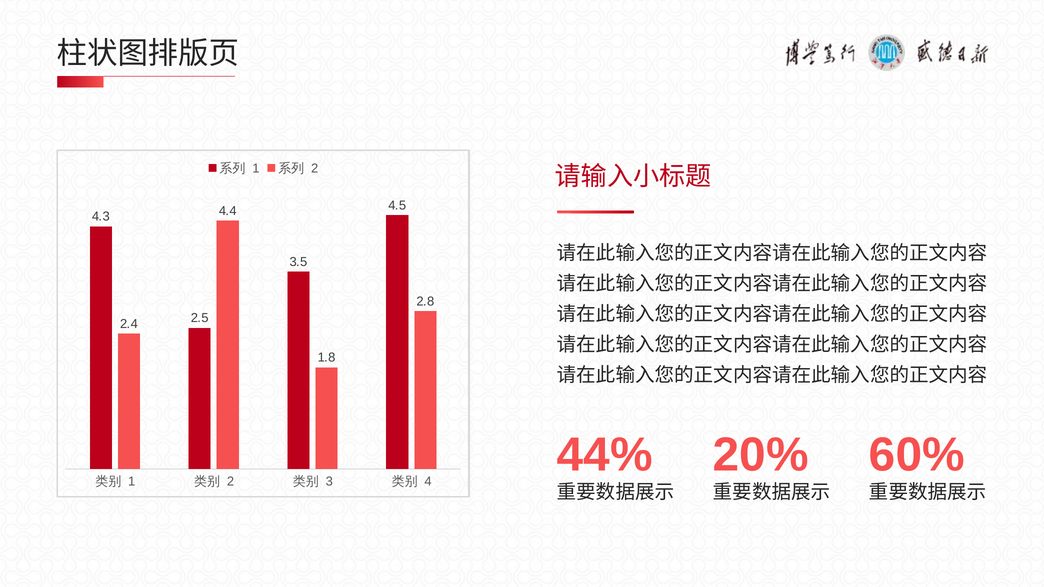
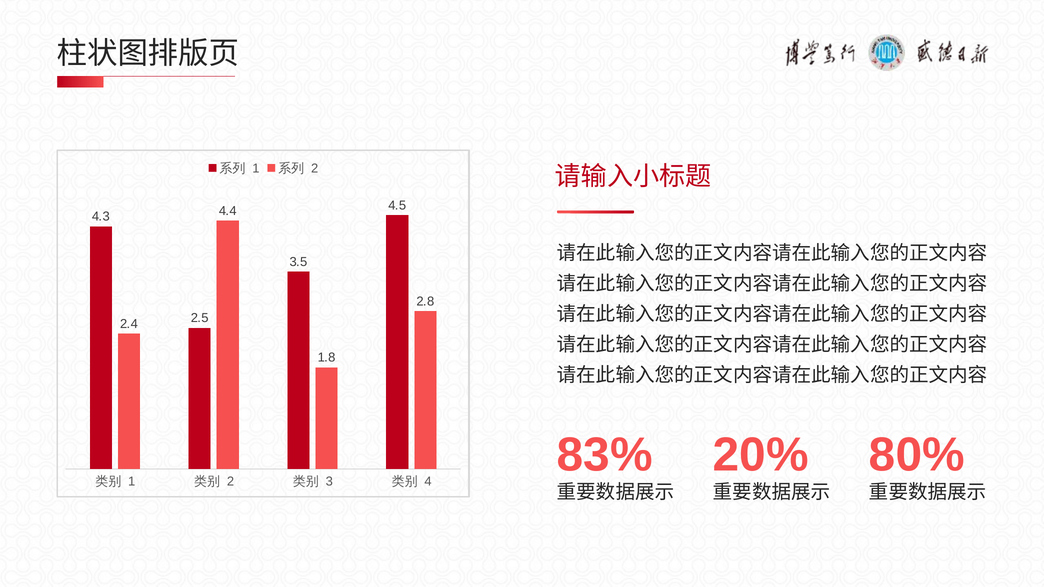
44%: 44% -> 83%
60%: 60% -> 80%
